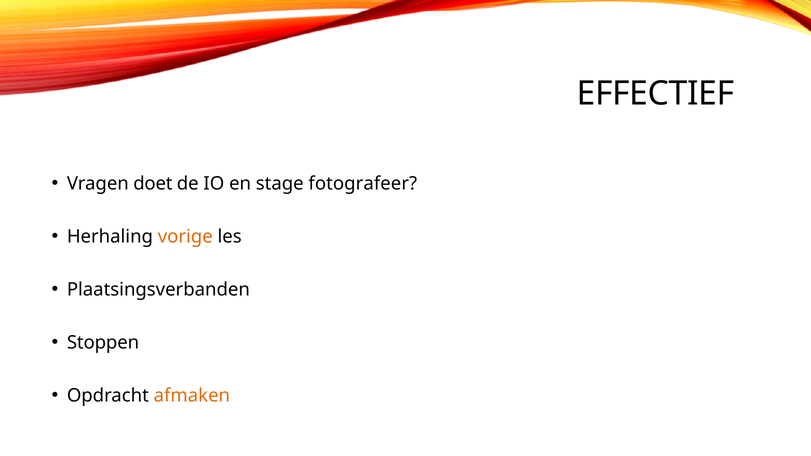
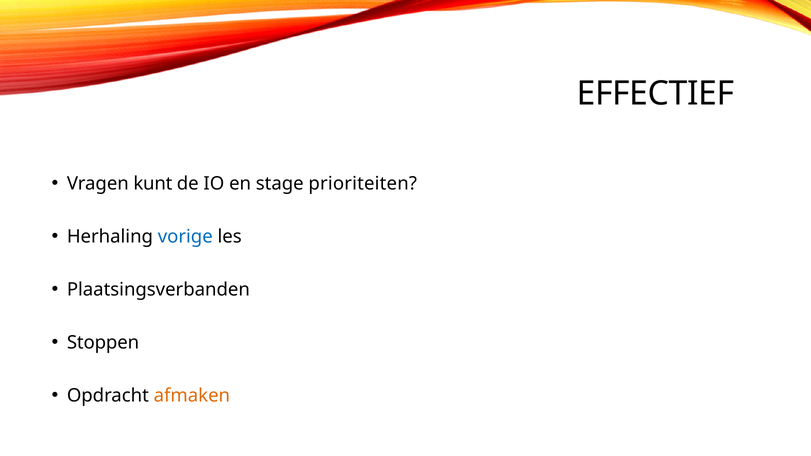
doet: doet -> kunt
fotografeer: fotografeer -> prioriteiten
vorige colour: orange -> blue
